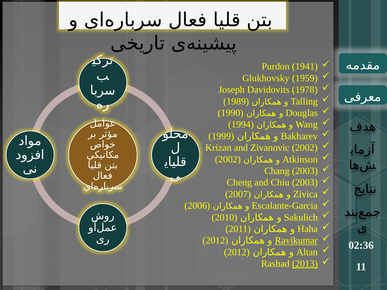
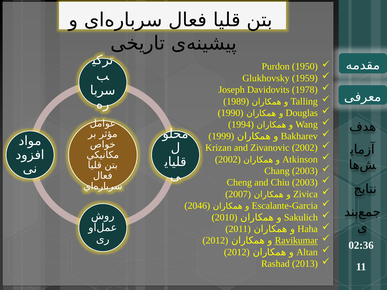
1941: 1941 -> 1950
2006: 2006 -> 2046
2013 underline: present -> none
